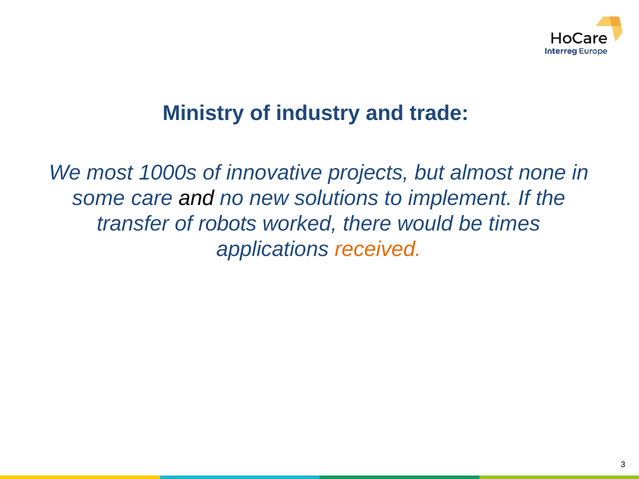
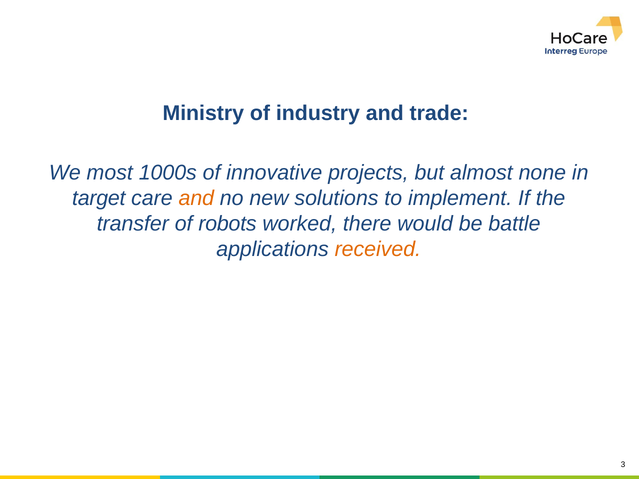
some: some -> target
and at (196, 198) colour: black -> orange
times: times -> battle
